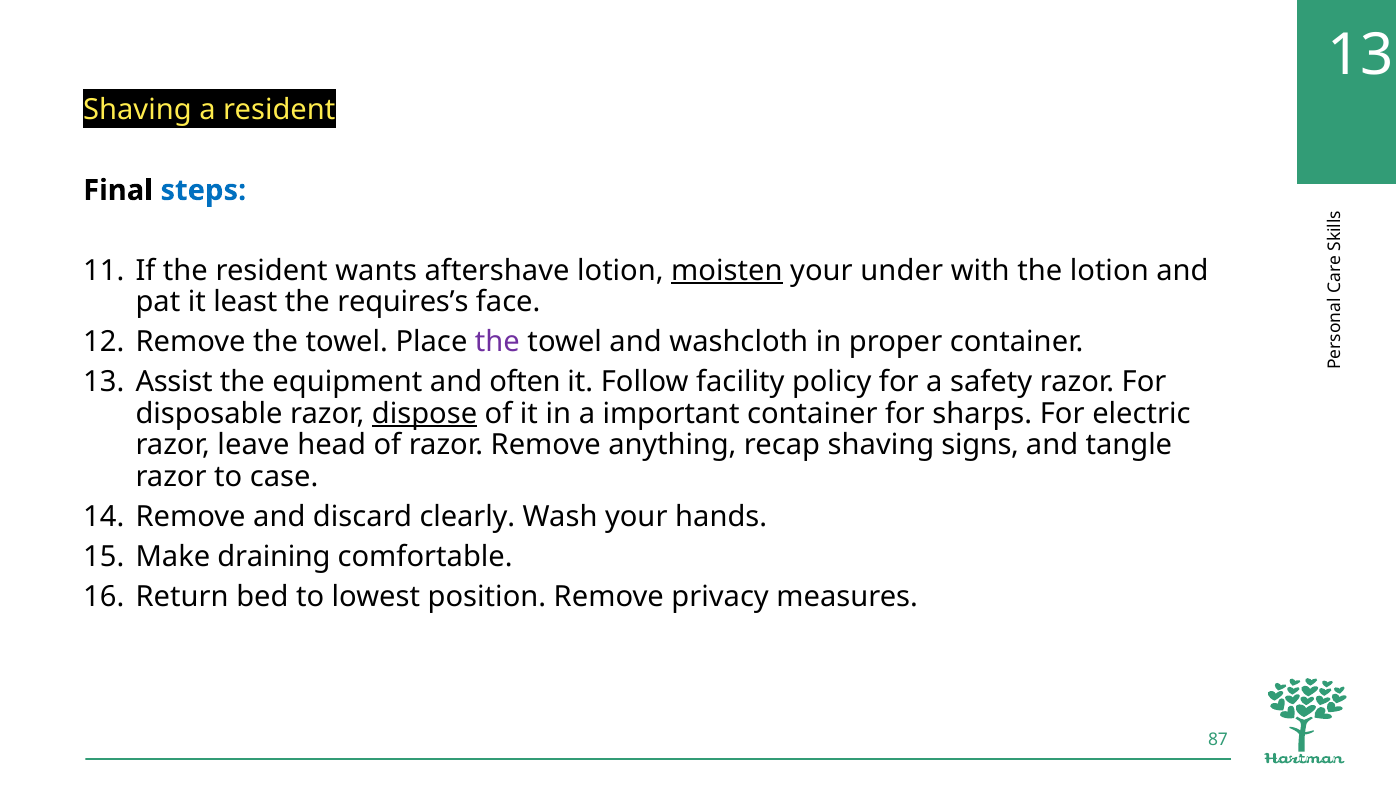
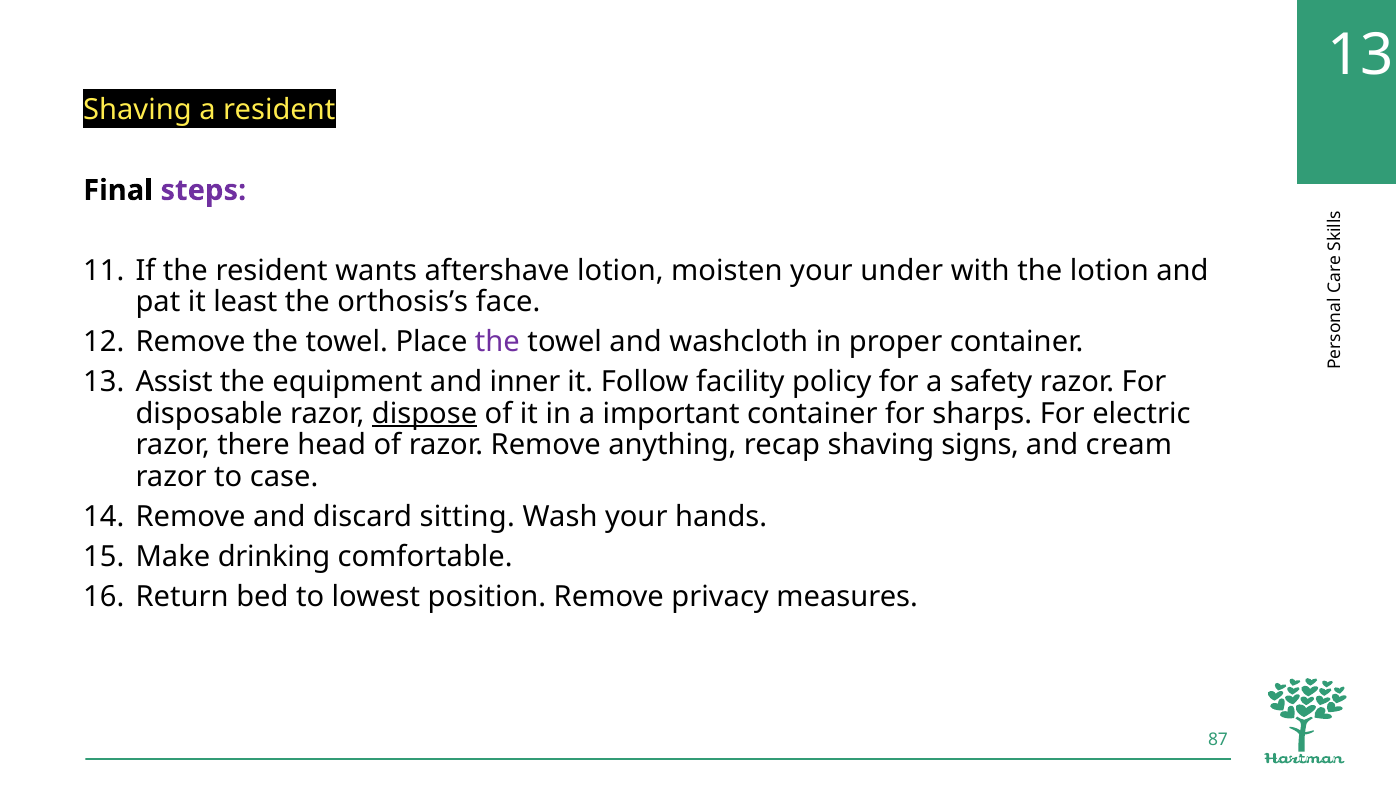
steps colour: blue -> purple
moisten underline: present -> none
requires’s: requires’s -> orthosis’s
often: often -> inner
leave: leave -> there
tangle: tangle -> cream
clearly: clearly -> sitting
draining: draining -> drinking
